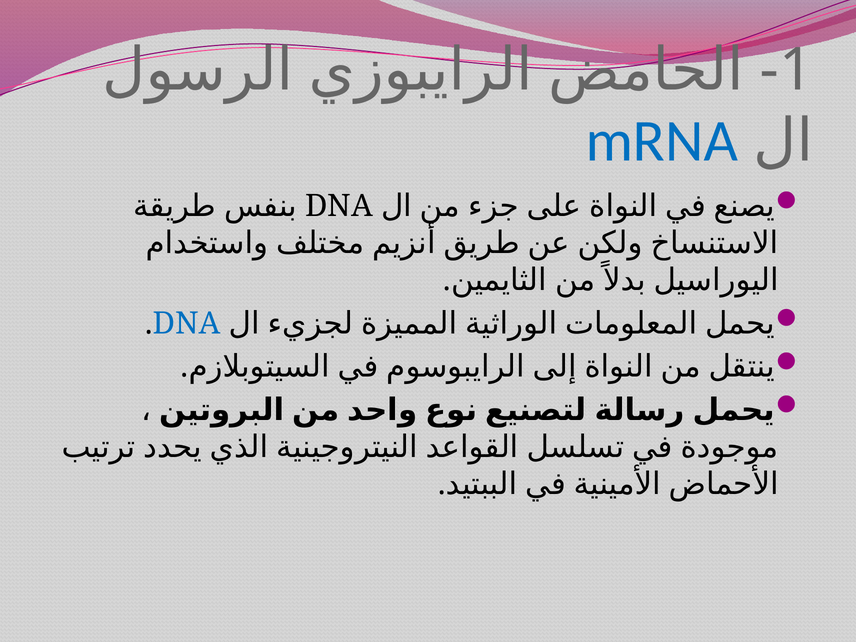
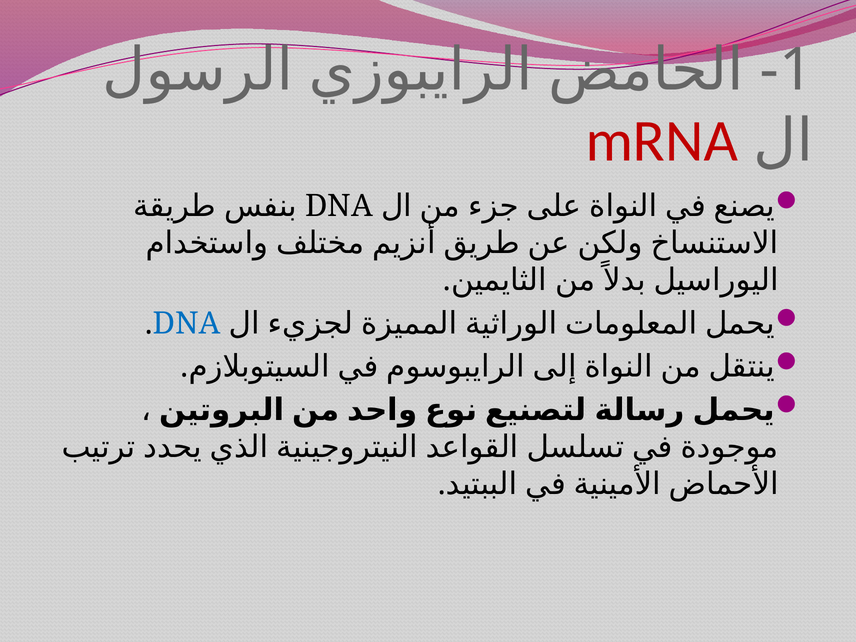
mRNA colour: blue -> red
